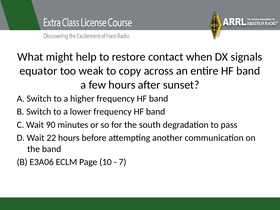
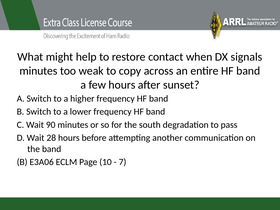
equator at (38, 71): equator -> minutes
22: 22 -> 28
